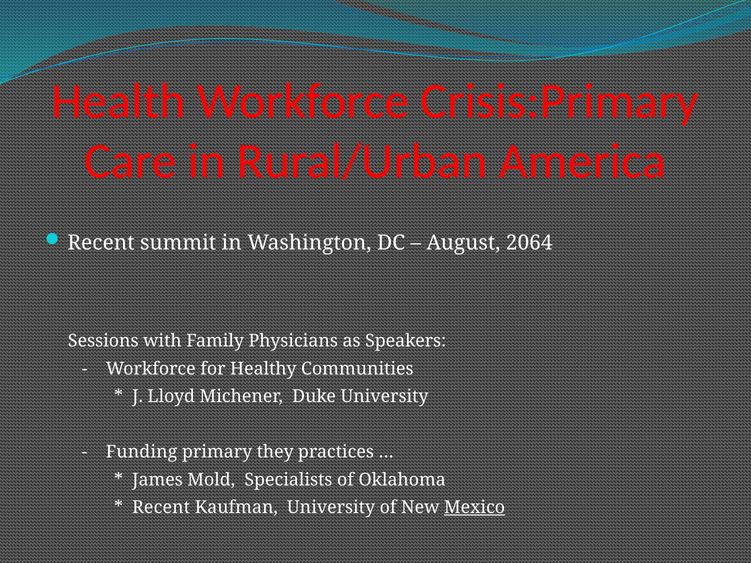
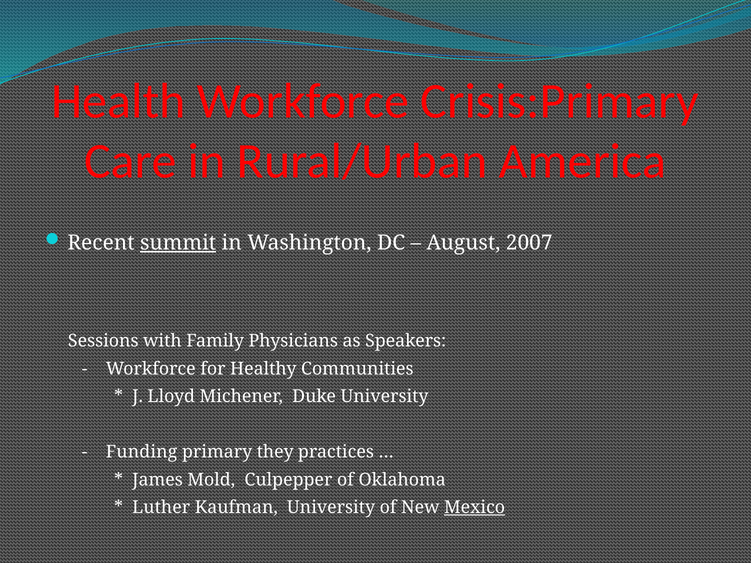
summit underline: none -> present
2064: 2064 -> 2007
Specialists: Specialists -> Culpepper
Recent at (161, 508): Recent -> Luther
